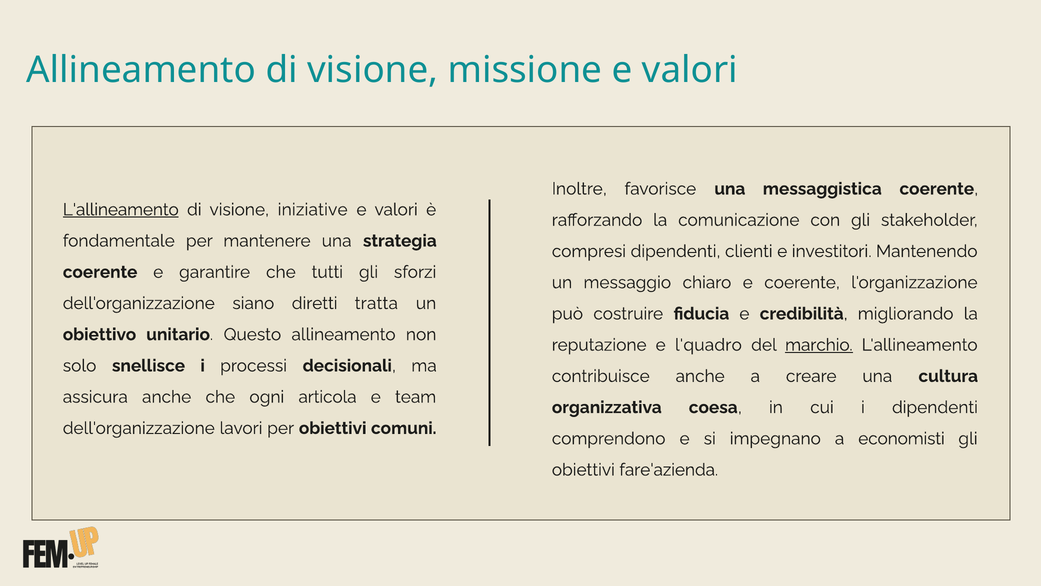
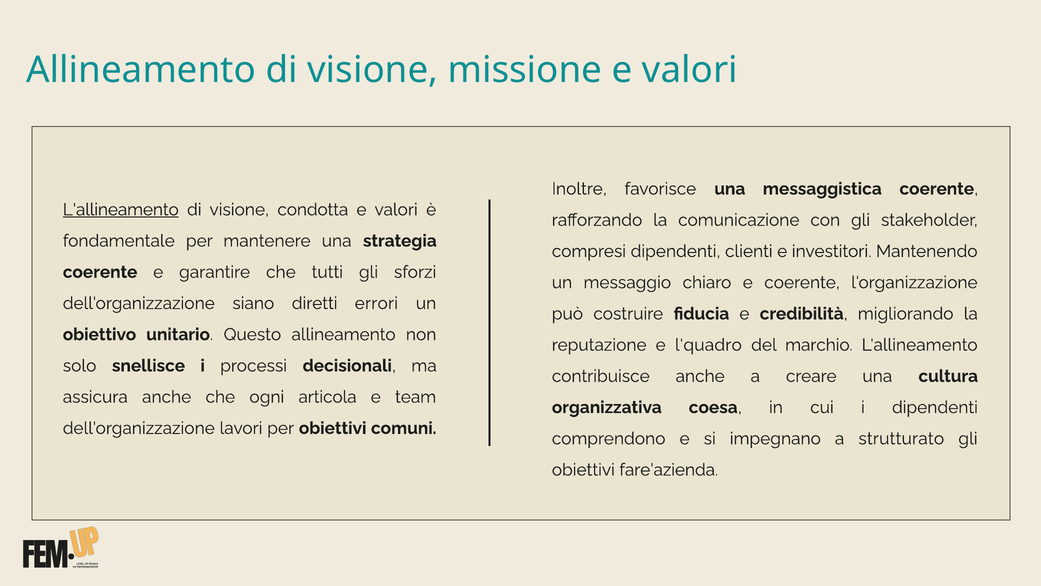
iniziative: iniziative -> condotta
tratta: tratta -> errori
marchio underline: present -> none
economisti: economisti -> strutturato
